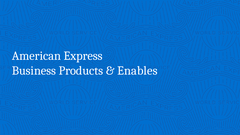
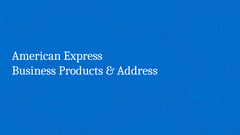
Enables: Enables -> Address
